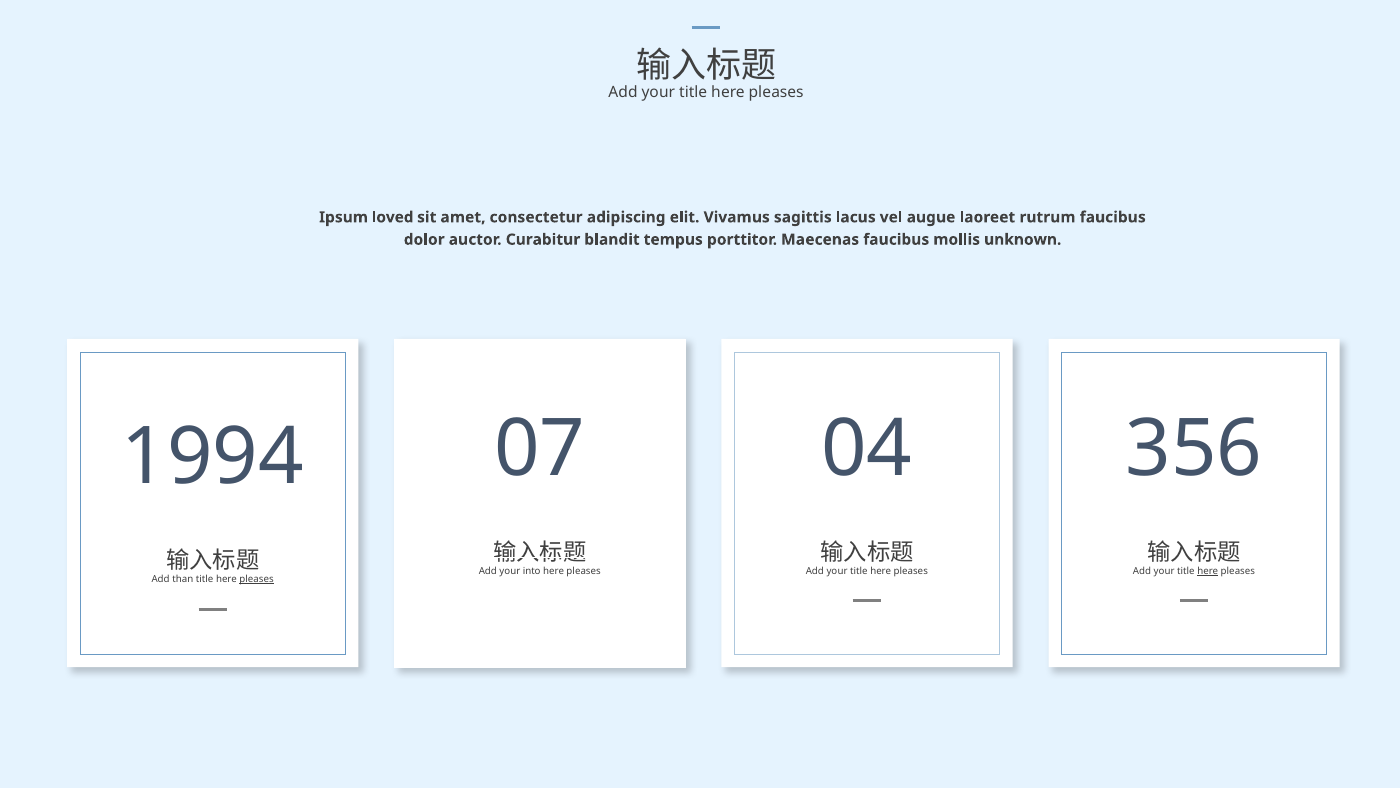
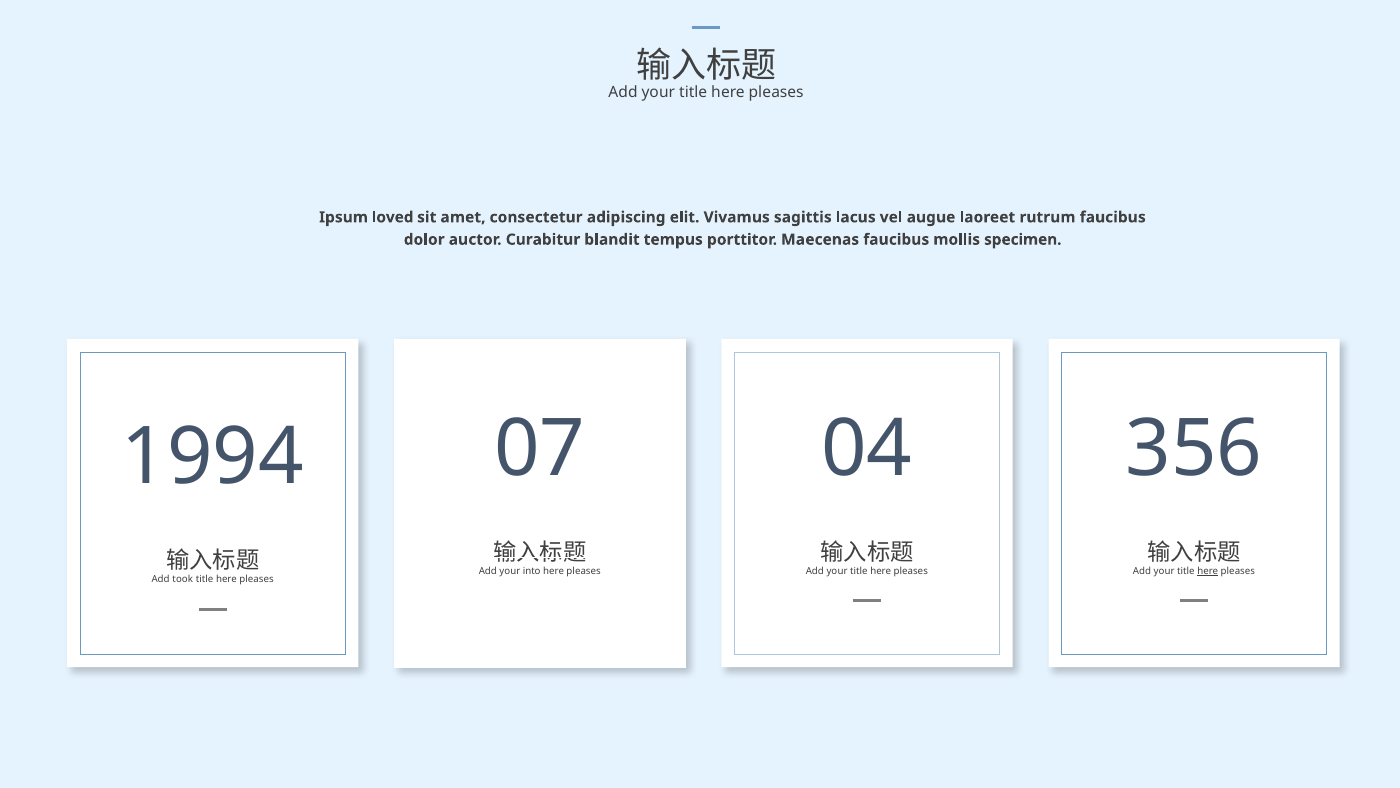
unknown: unknown -> specimen
than: than -> took
pleases at (256, 579) underline: present -> none
